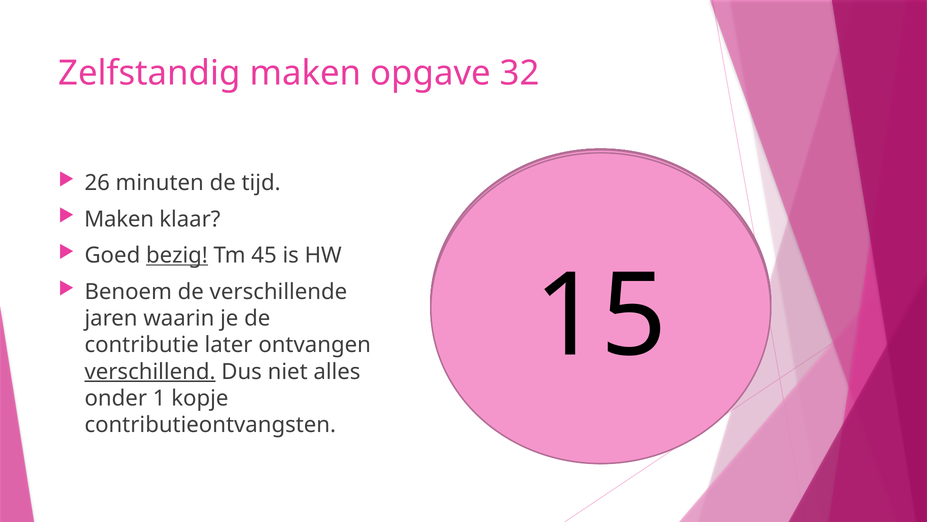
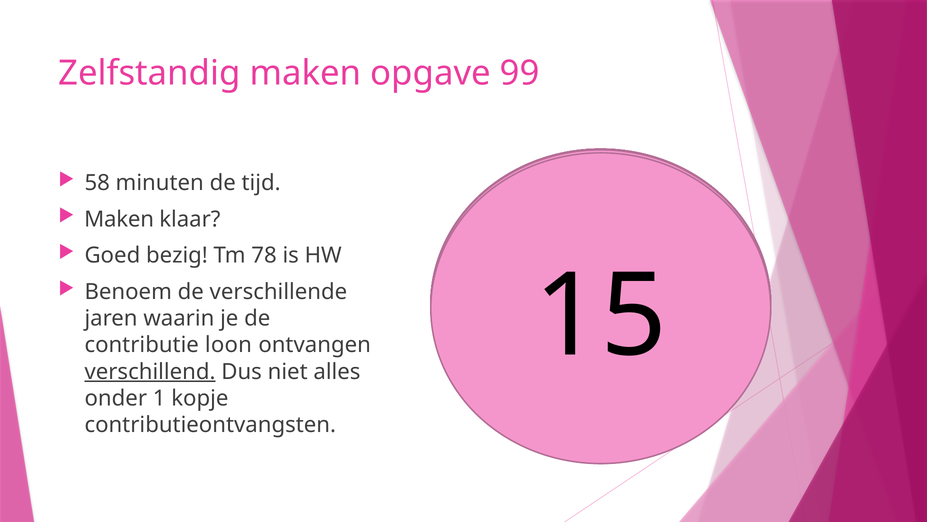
32: 32 -> 99
26: 26 -> 58
bezig underline: present -> none
45: 45 -> 78
later: later -> loon
